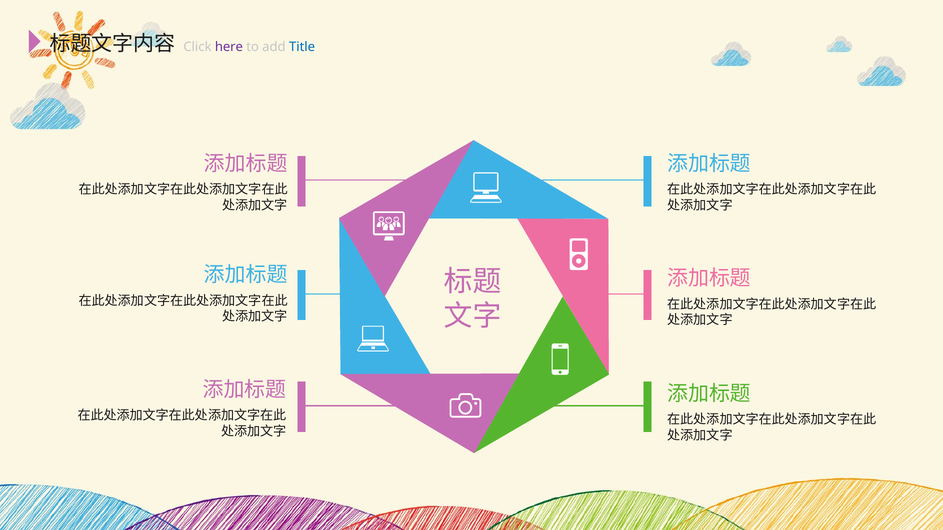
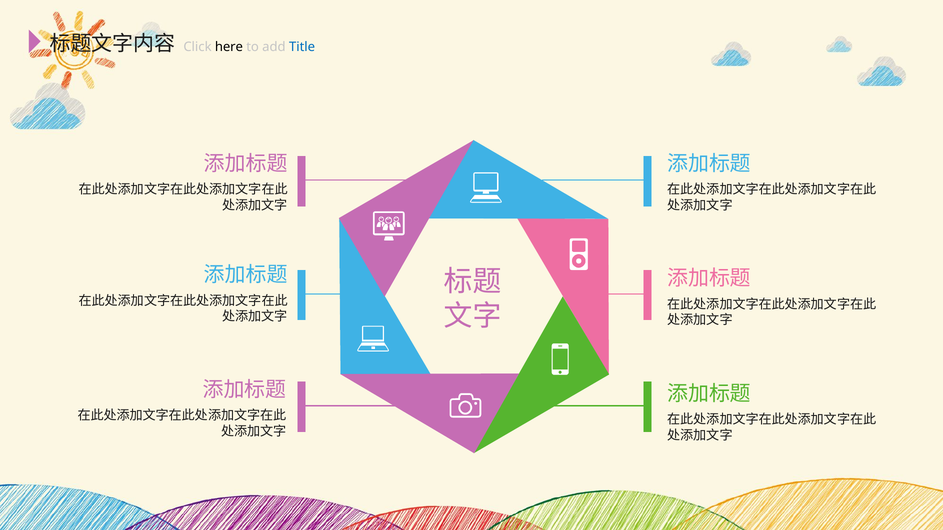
here colour: purple -> black
